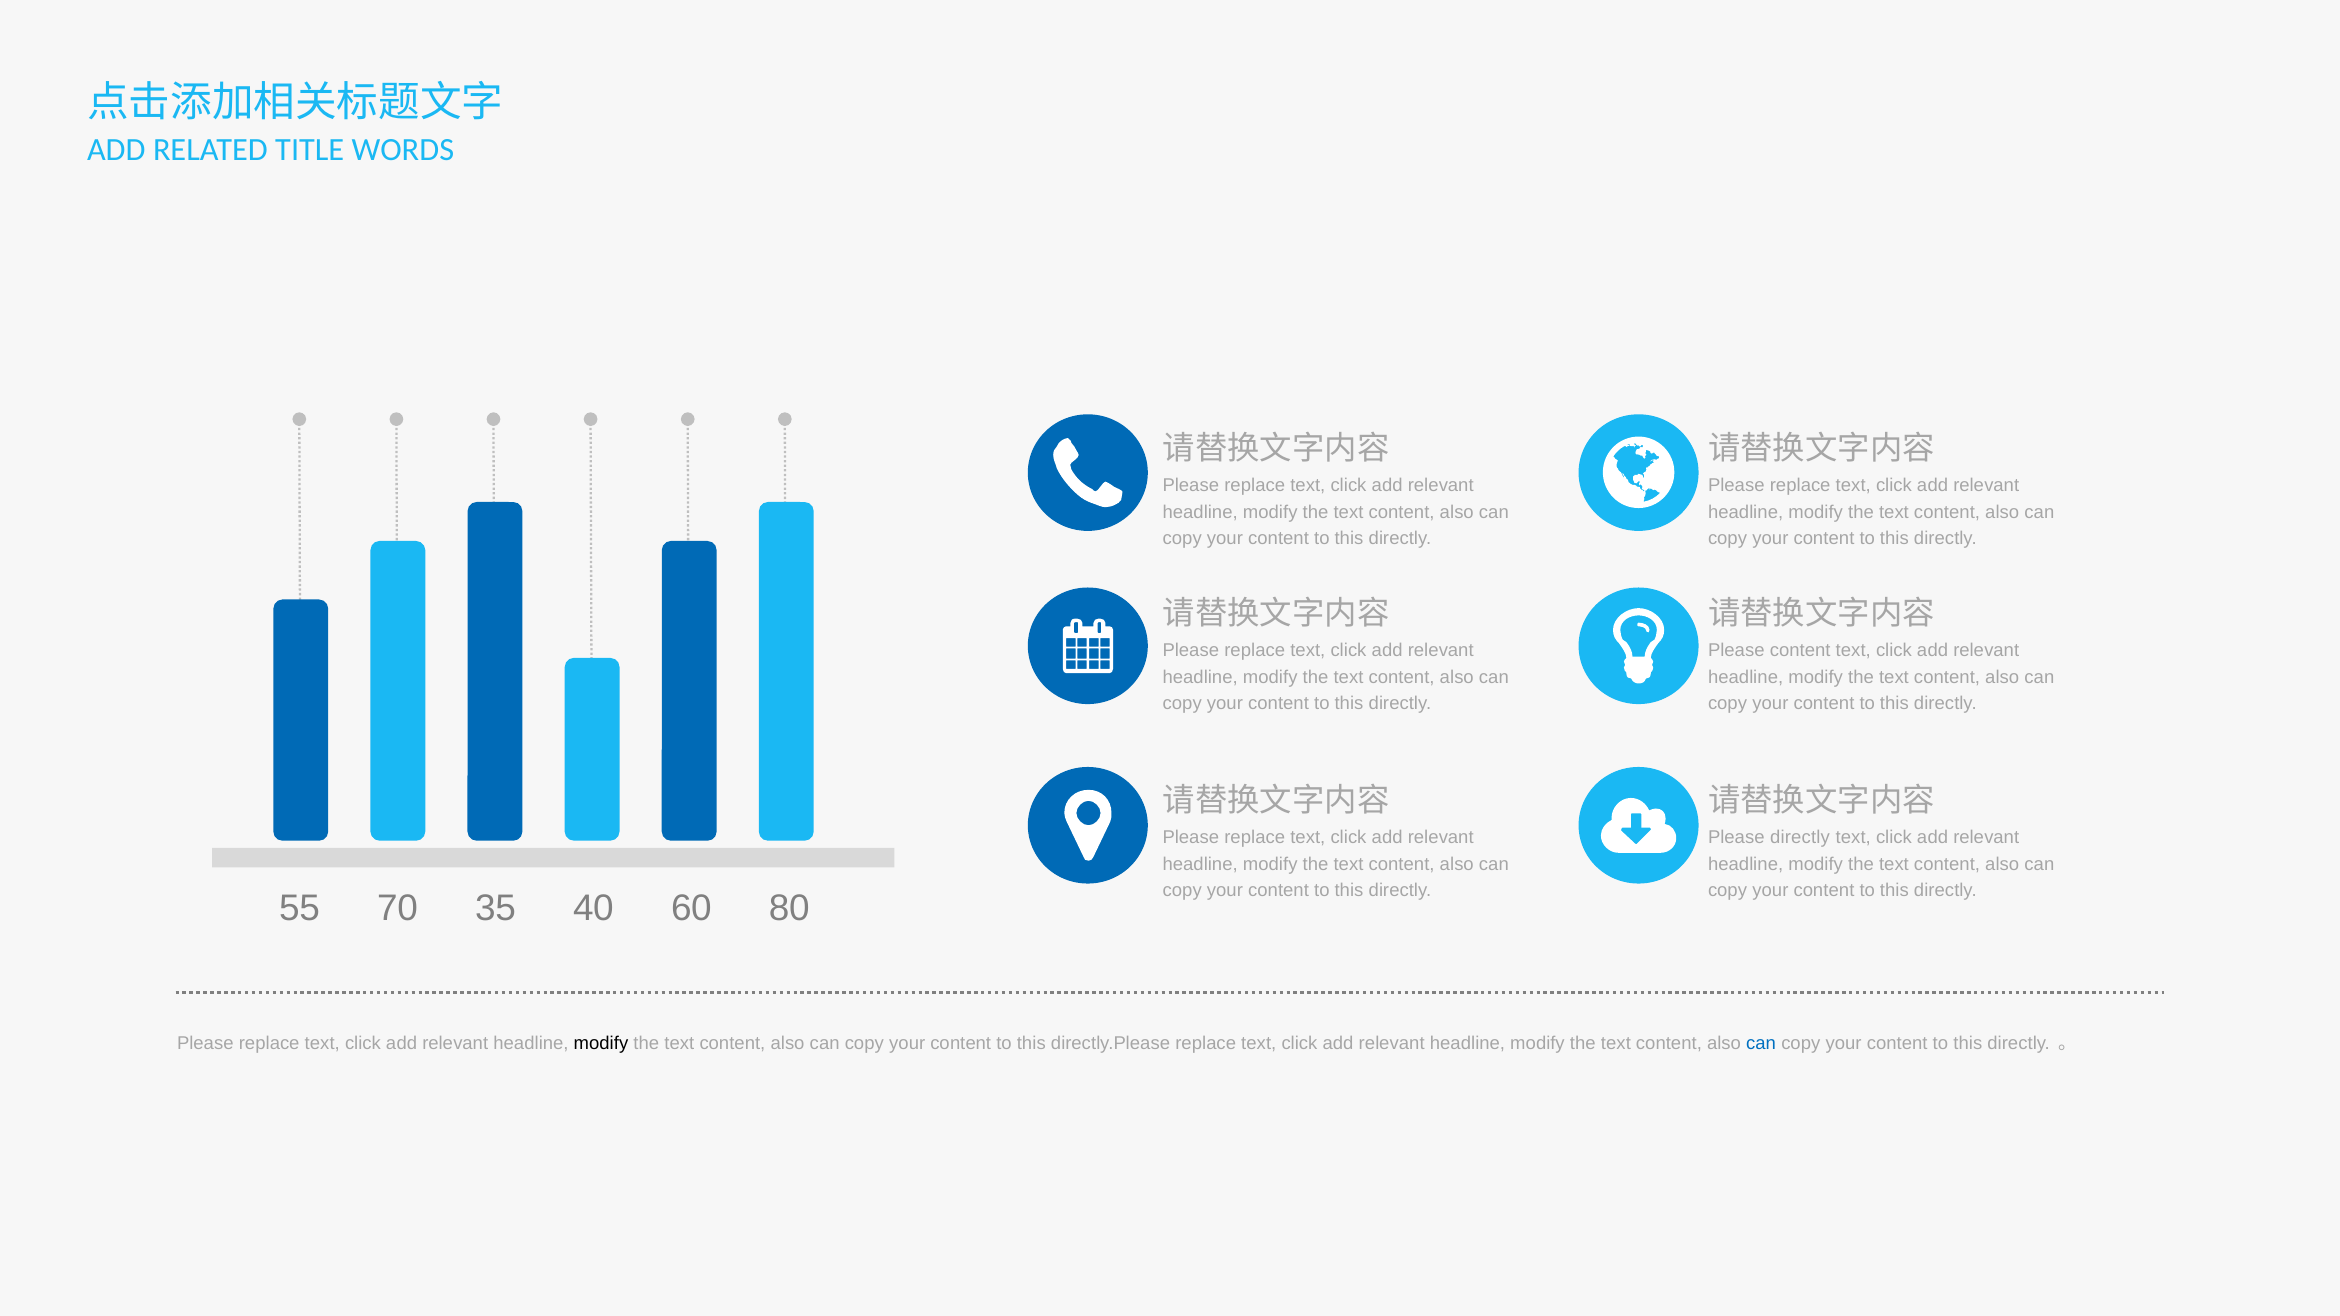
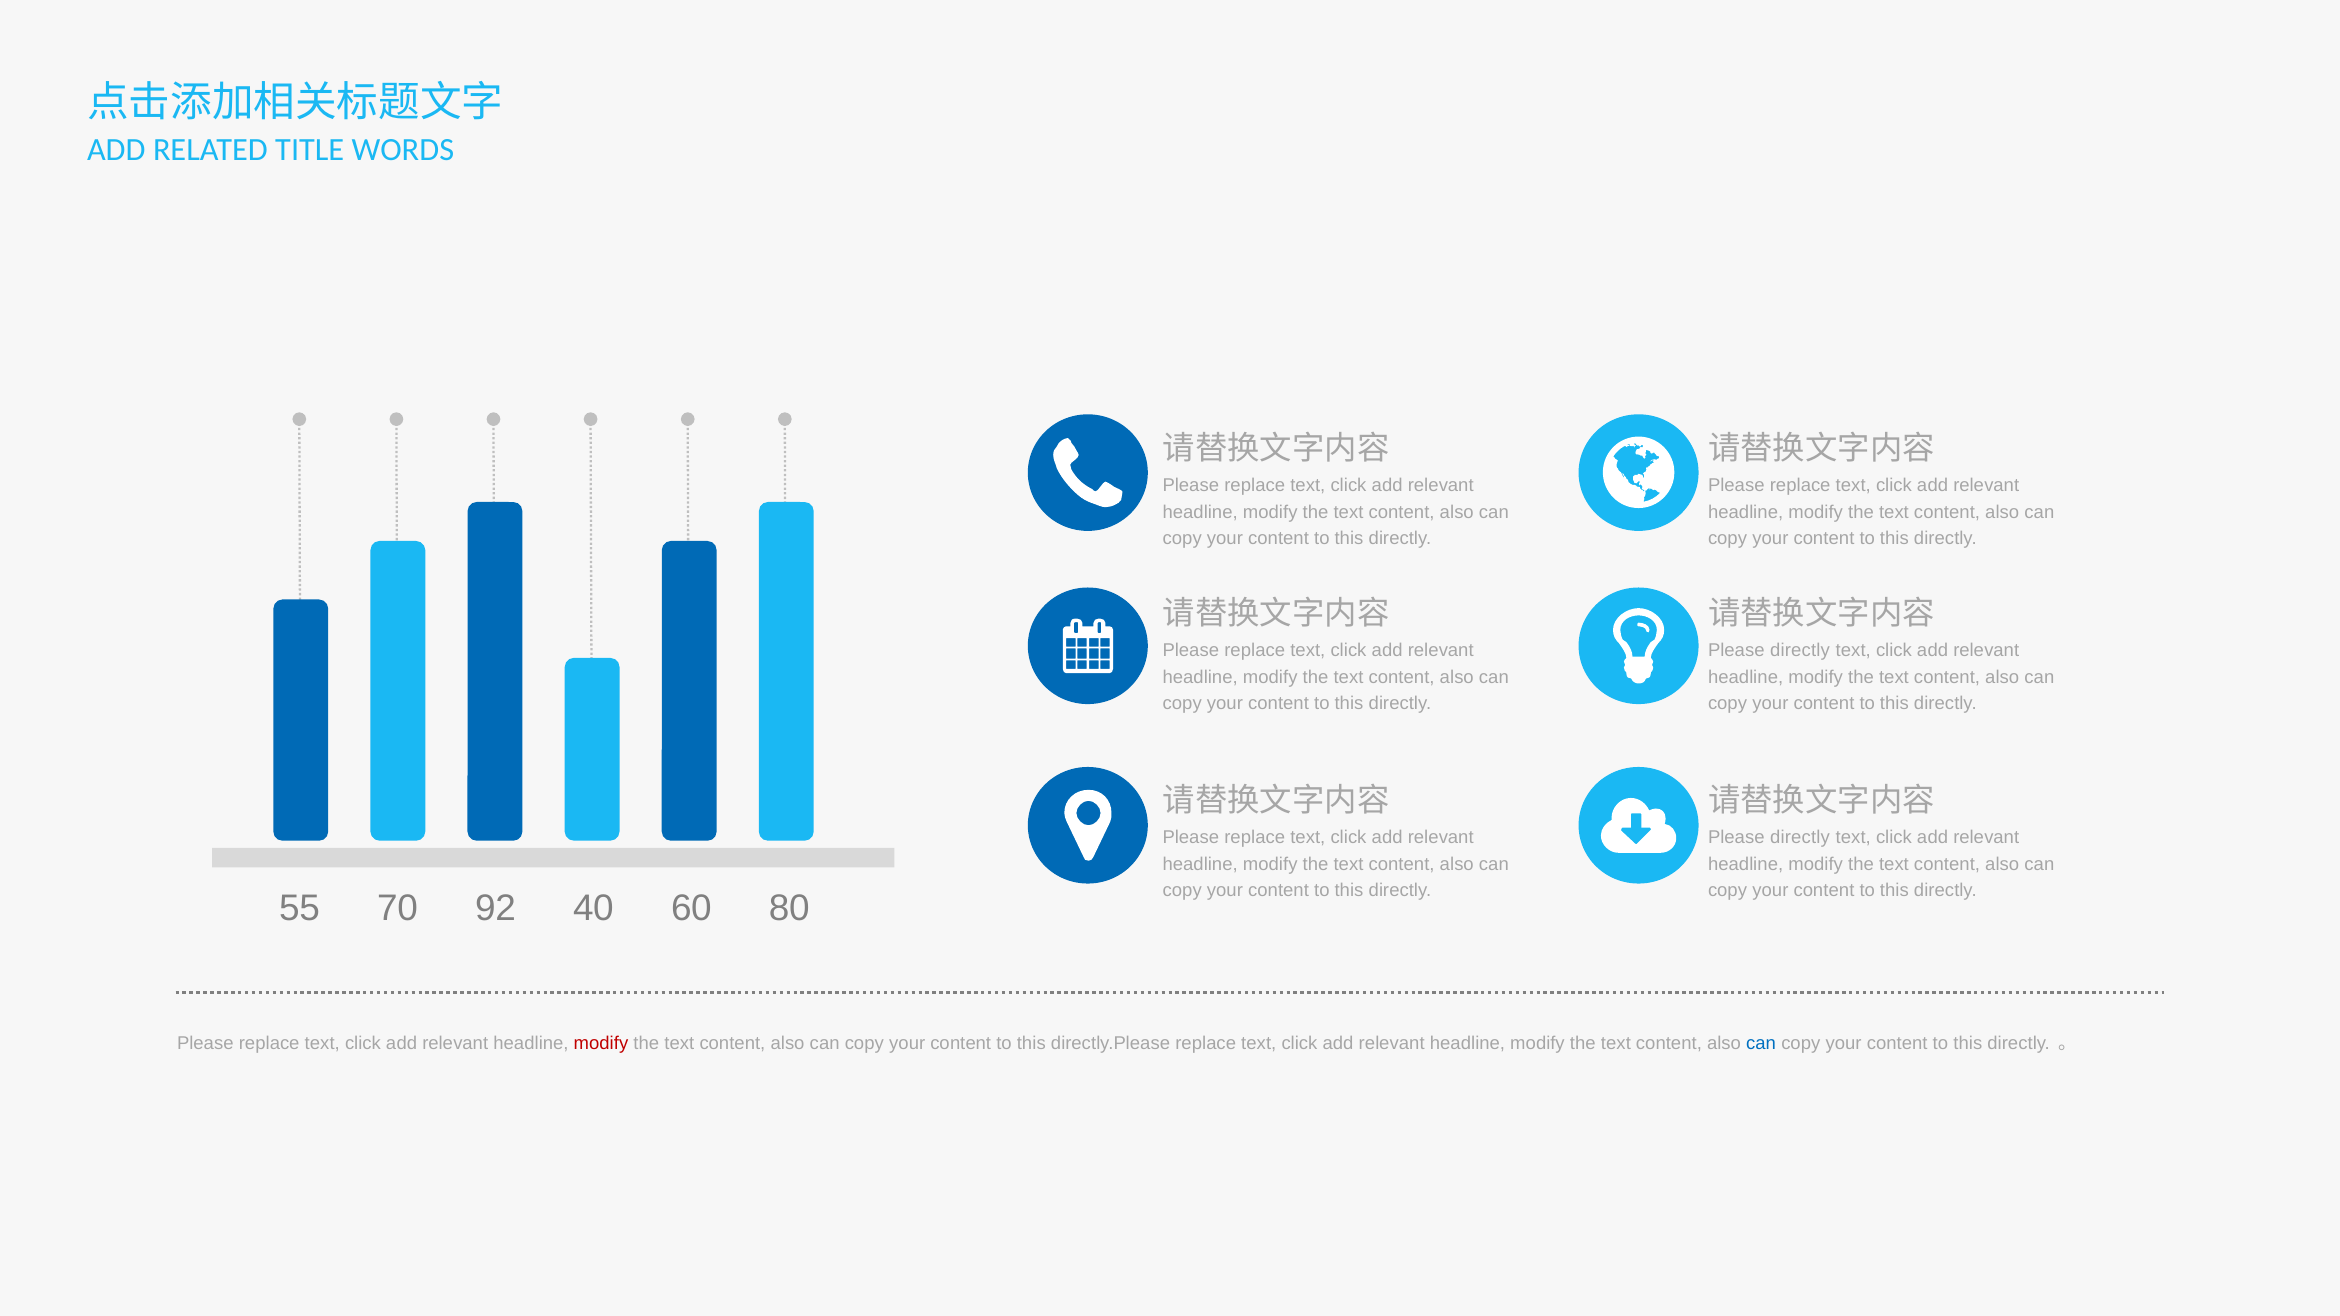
content at (1800, 651): content -> directly
35: 35 -> 92
modify at (601, 1044) colour: black -> red
